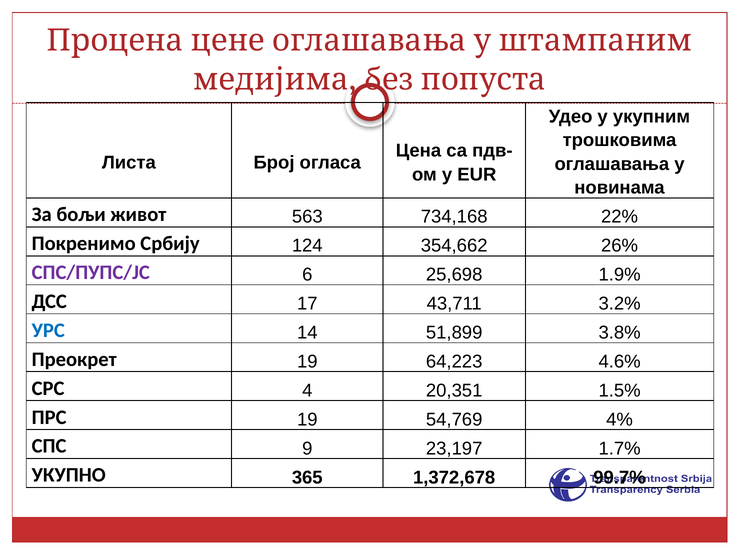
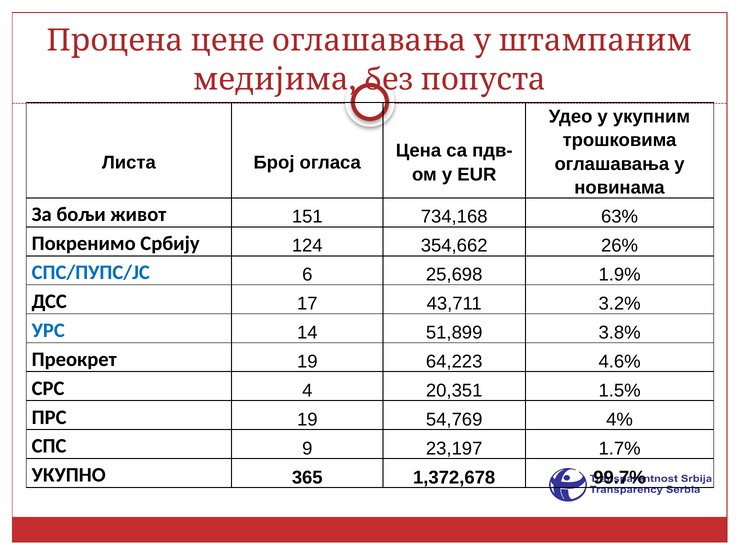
563: 563 -> 151
22%: 22% -> 63%
СПС/ПУПС/ЈС colour: purple -> blue
